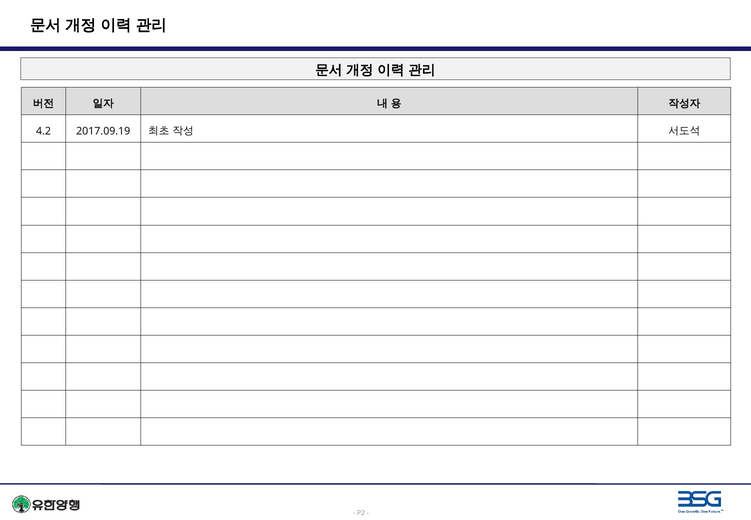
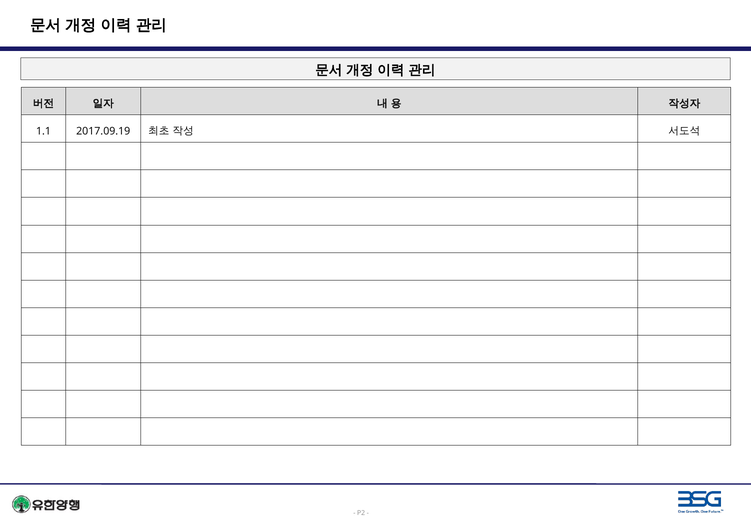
4.2: 4.2 -> 1.1
